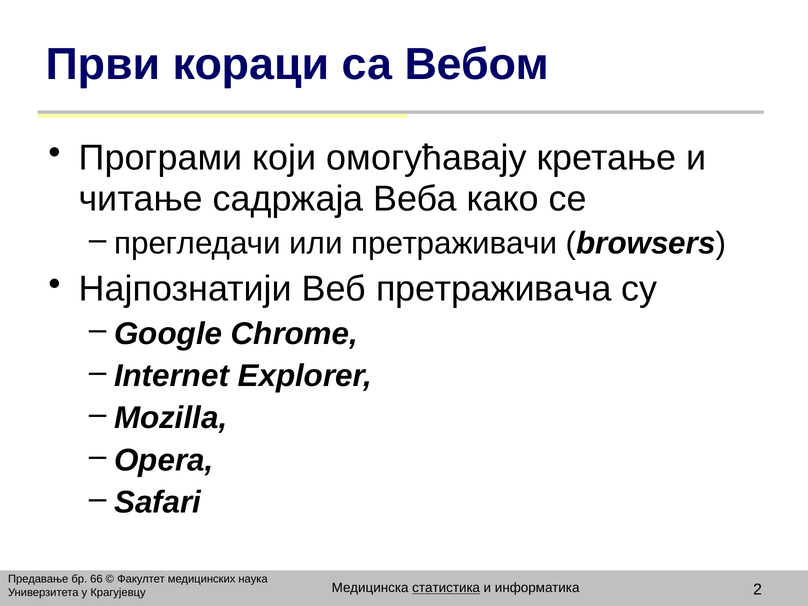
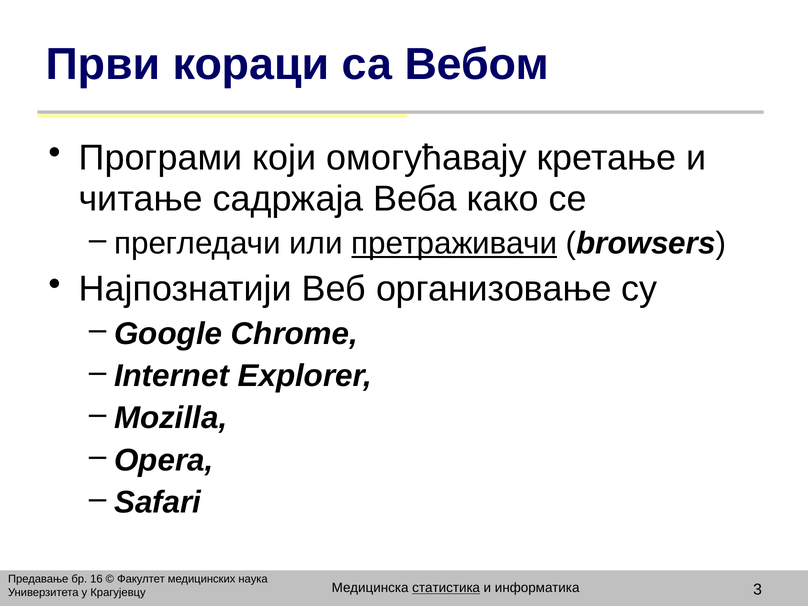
претраживачи underline: none -> present
претраживача: претраживача -> организовање
66: 66 -> 16
2: 2 -> 3
